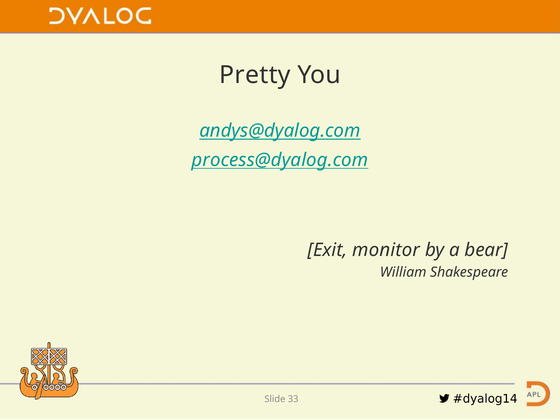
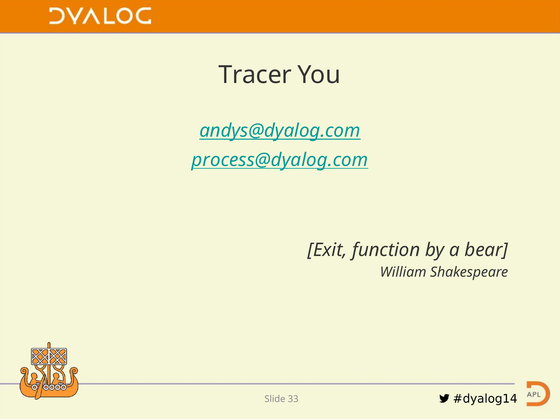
Pretty: Pretty -> Tracer
monitor: monitor -> function
